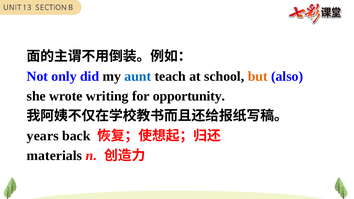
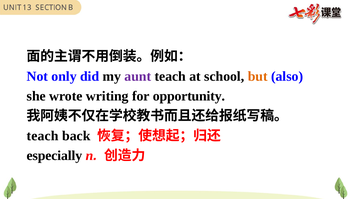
aunt colour: blue -> purple
years at (43, 136): years -> teach
materials: materials -> especially
